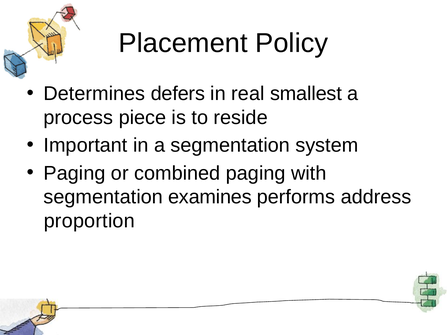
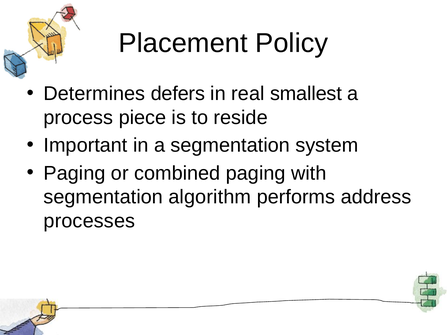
examines: examines -> algorithm
proportion: proportion -> processes
